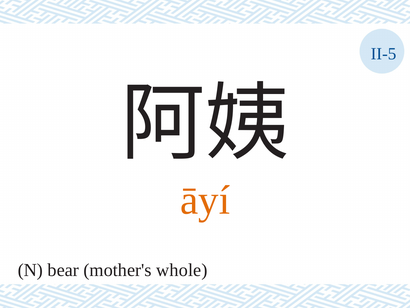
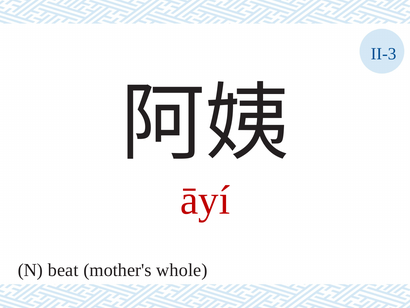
II-5: II-5 -> II-3
āyí colour: orange -> red
bear: bear -> beat
